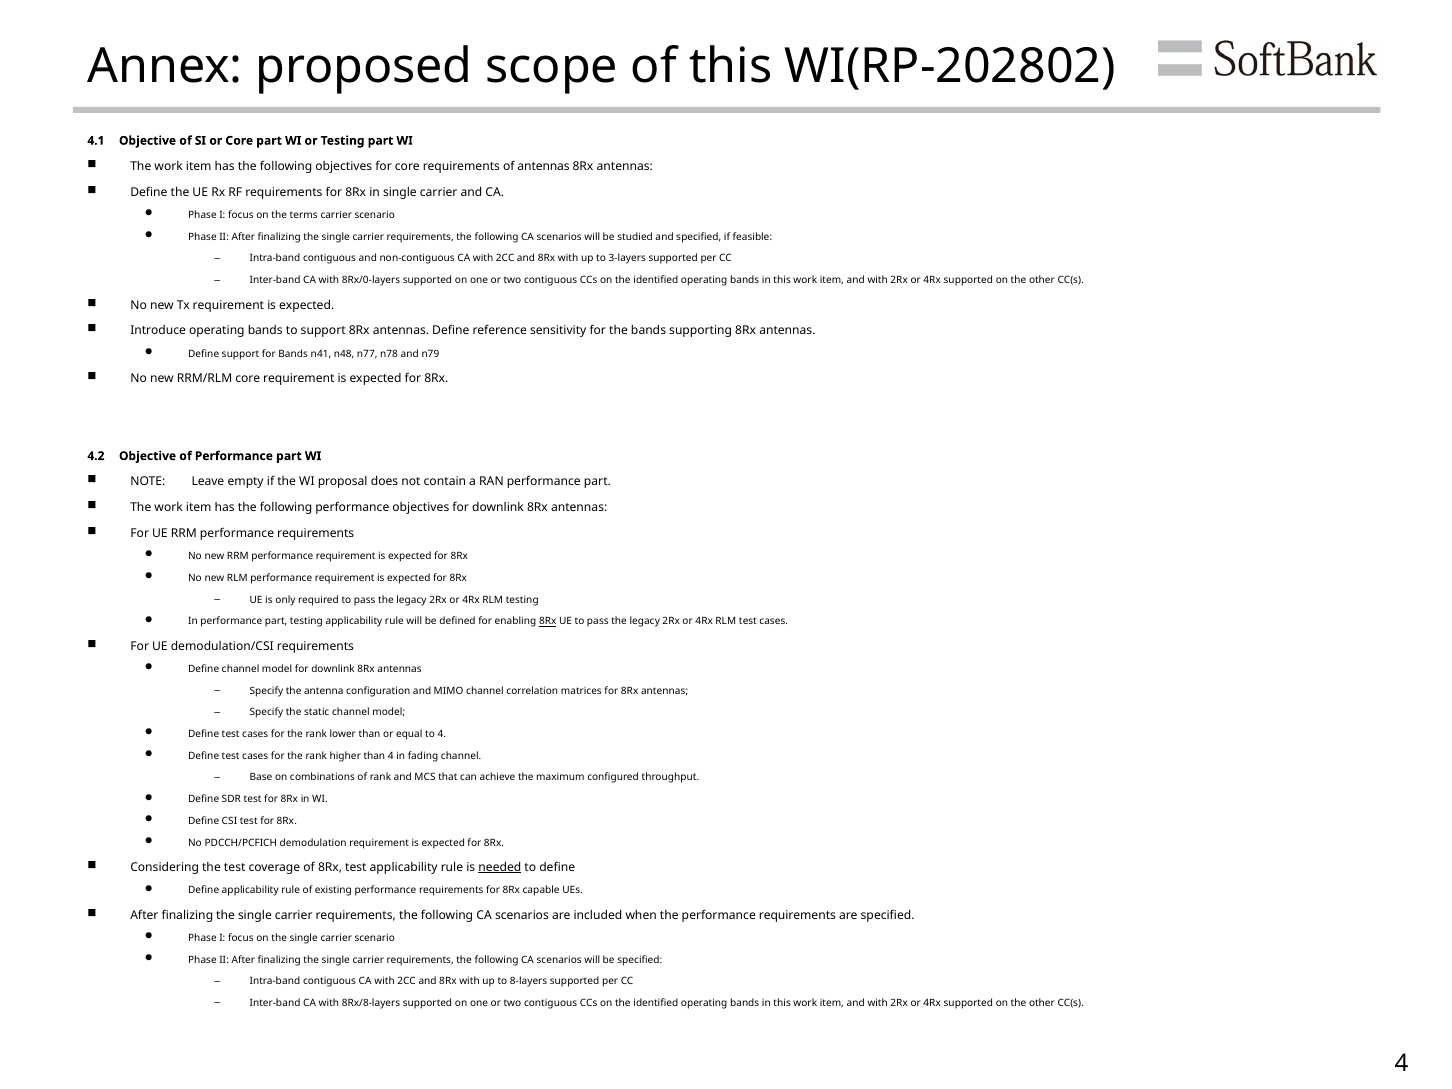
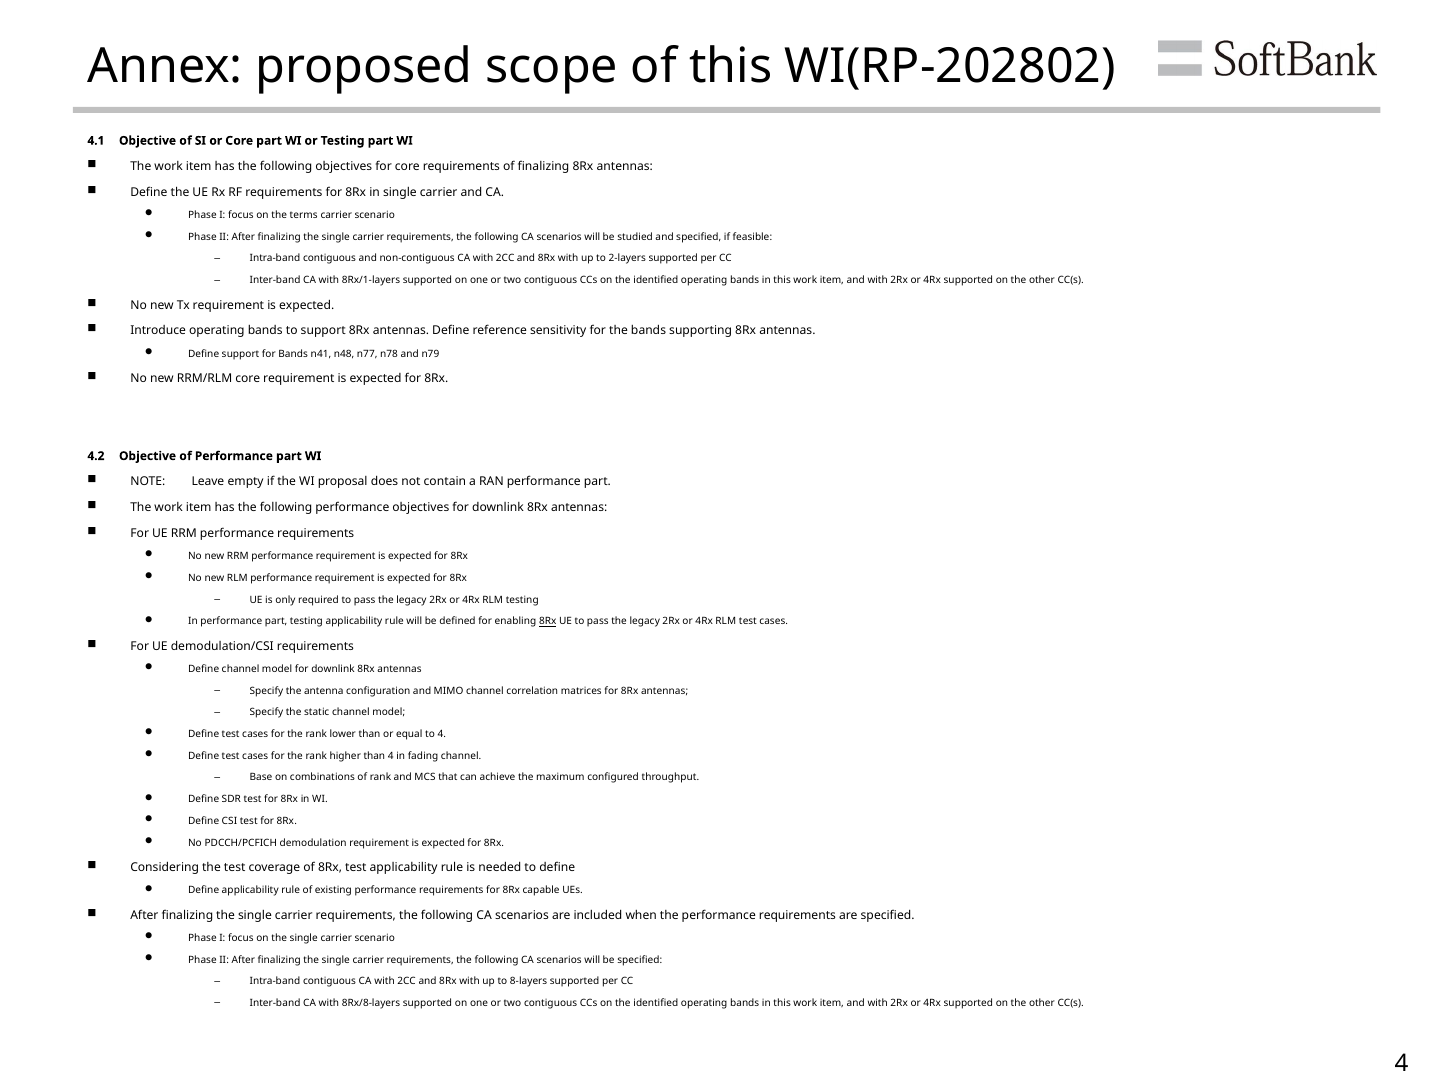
of antennas: antennas -> finalizing
3-layers: 3-layers -> 2-layers
8Rx/0-layers: 8Rx/0-layers -> 8Rx/1-layers
needed underline: present -> none
